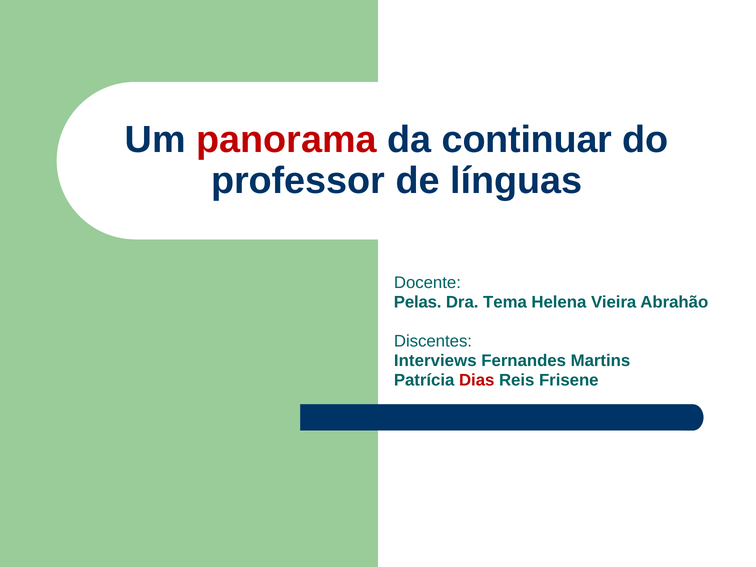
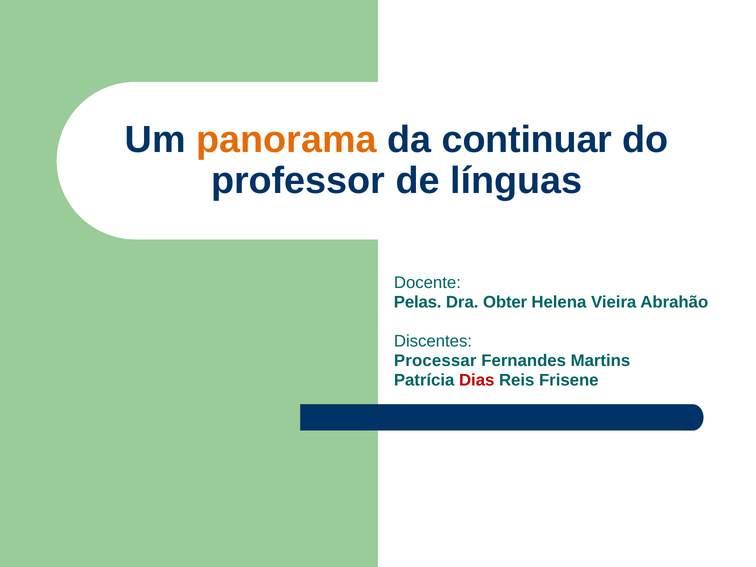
panorama colour: red -> orange
Tema: Tema -> Obter
Interviews: Interviews -> Processar
